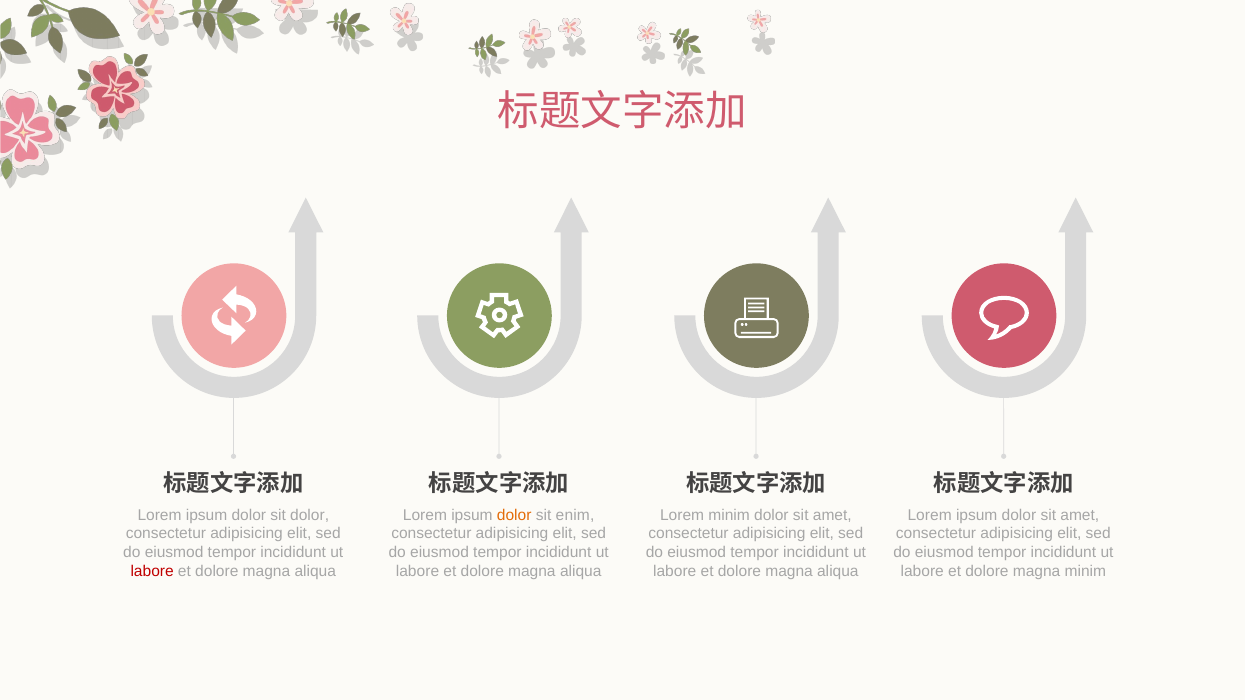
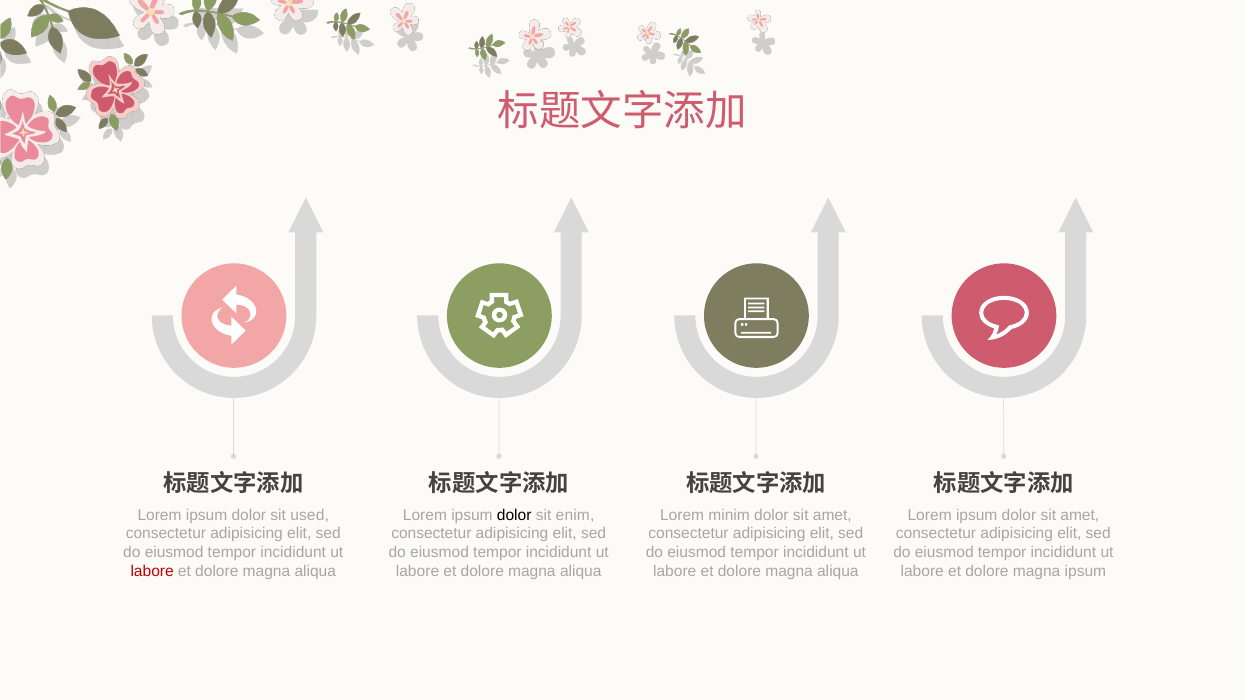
sit dolor: dolor -> used
dolor at (514, 515) colour: orange -> black
magna minim: minim -> ipsum
